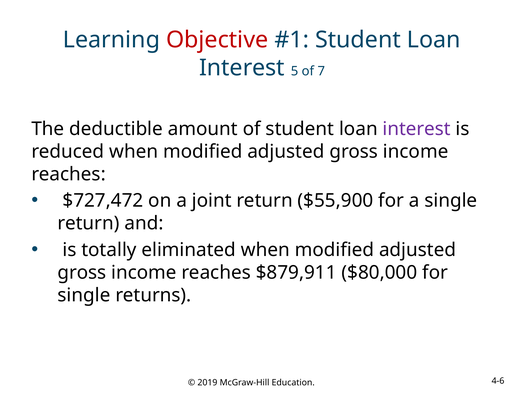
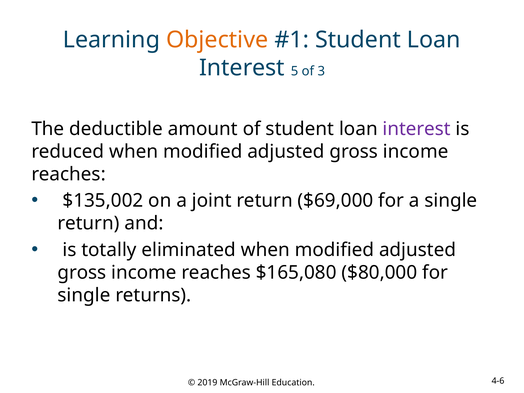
Objective colour: red -> orange
7: 7 -> 3
$727,472: $727,472 -> $135,002
$55,900: $55,900 -> $69,000
$879,911: $879,911 -> $165,080
